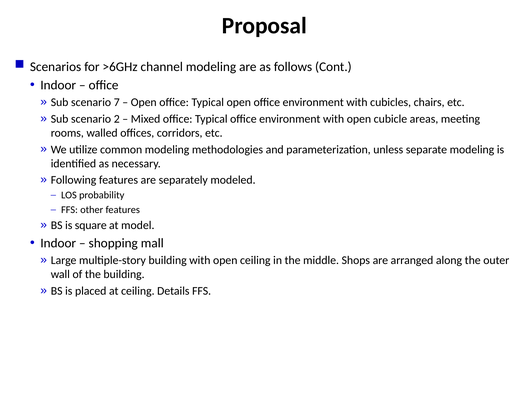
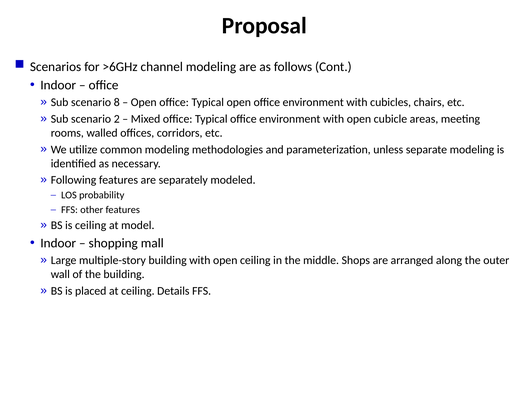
7: 7 -> 8
is square: square -> ceiling
